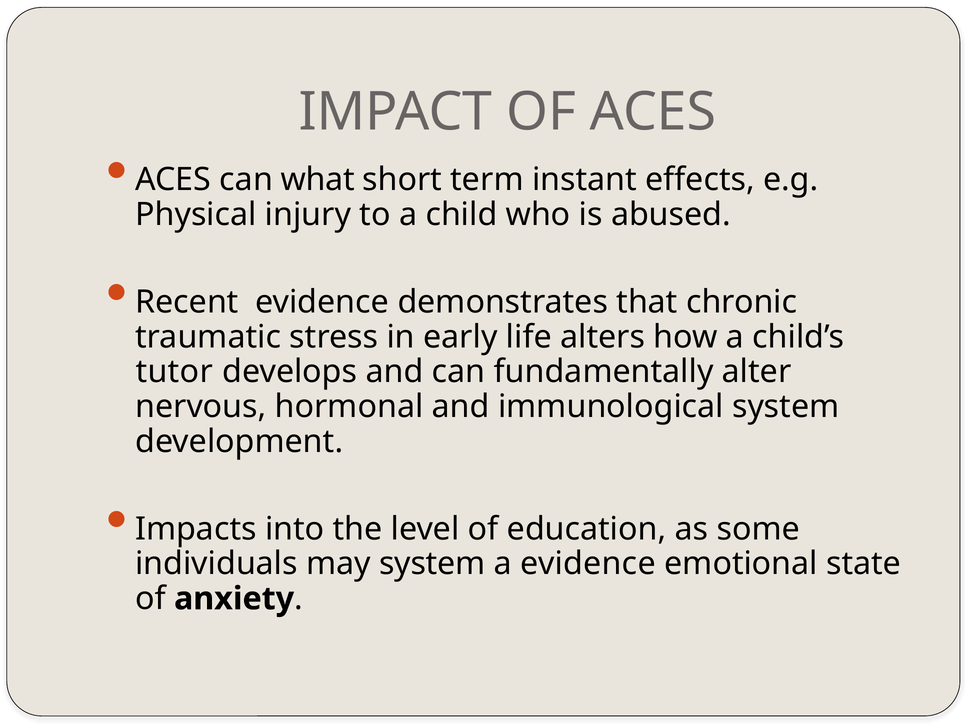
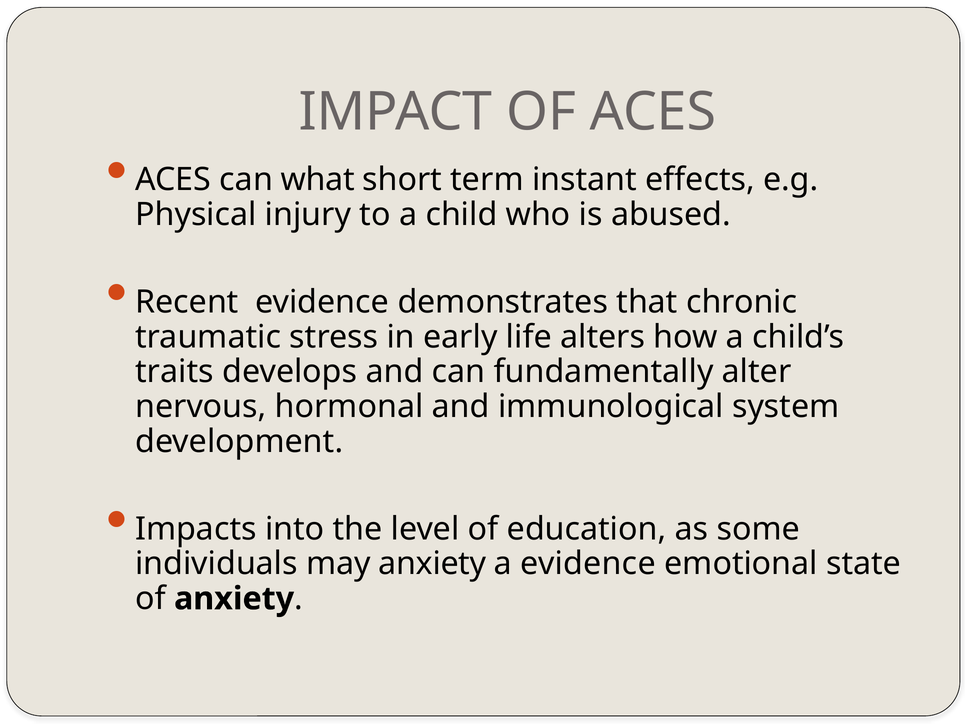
tutor: tutor -> traits
may system: system -> anxiety
